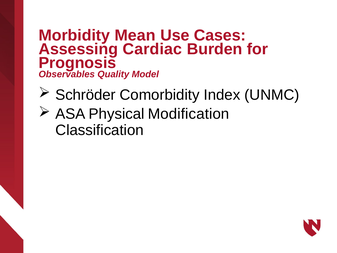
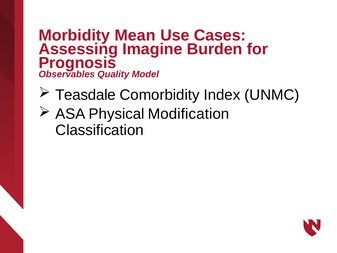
Cardiac: Cardiac -> Imagine
Schröder: Schröder -> Teasdale
